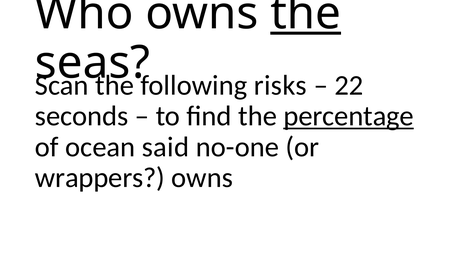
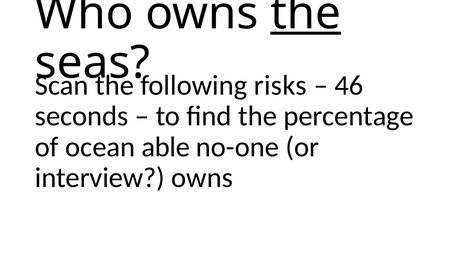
22: 22 -> 46
percentage underline: present -> none
said: said -> able
wrappers: wrappers -> interview
